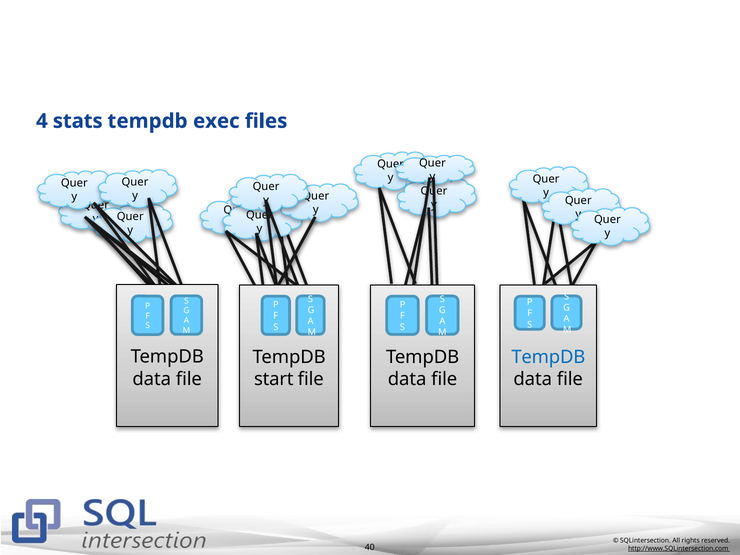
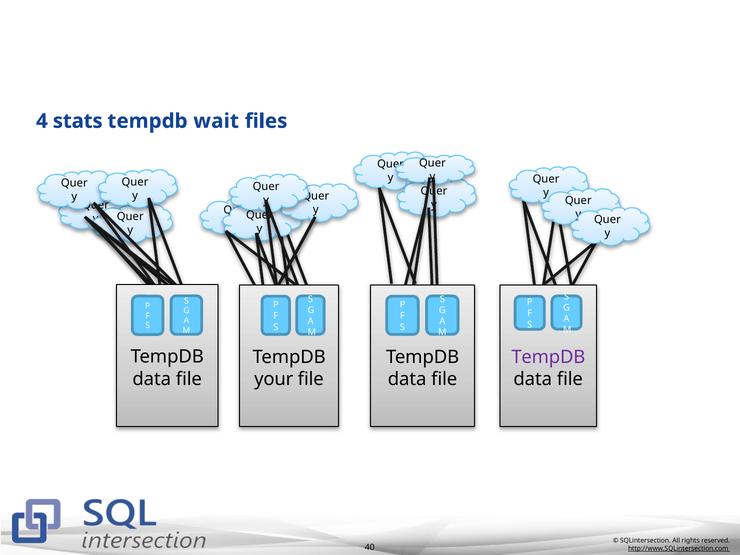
exec: exec -> wait
TempDB at (548, 357) colour: blue -> purple
start: start -> your
